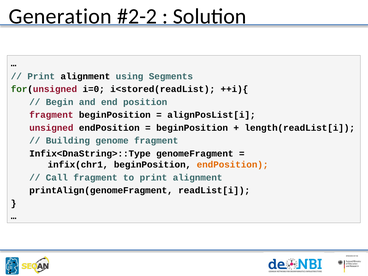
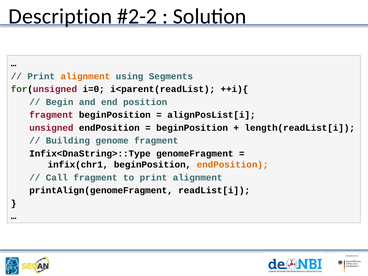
Generation: Generation -> Description
alignment at (85, 76) colour: black -> orange
i<stored(readList: i<stored(readList -> i<parent(readList
